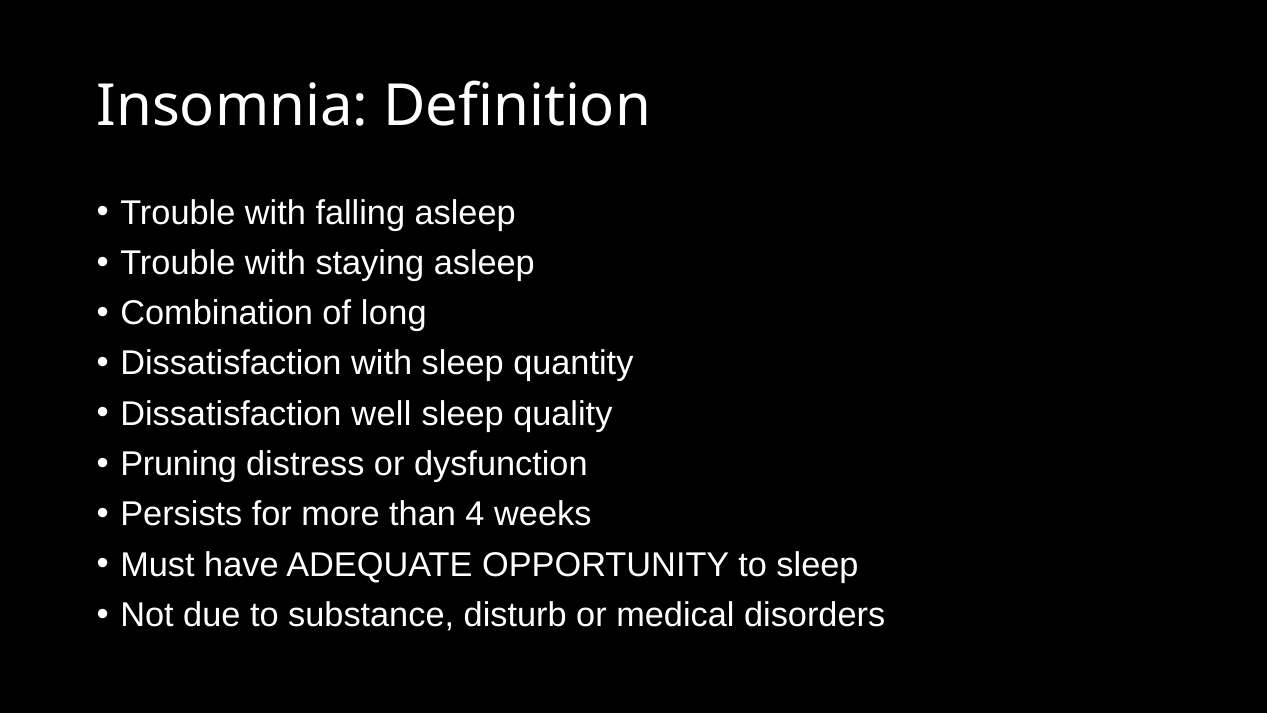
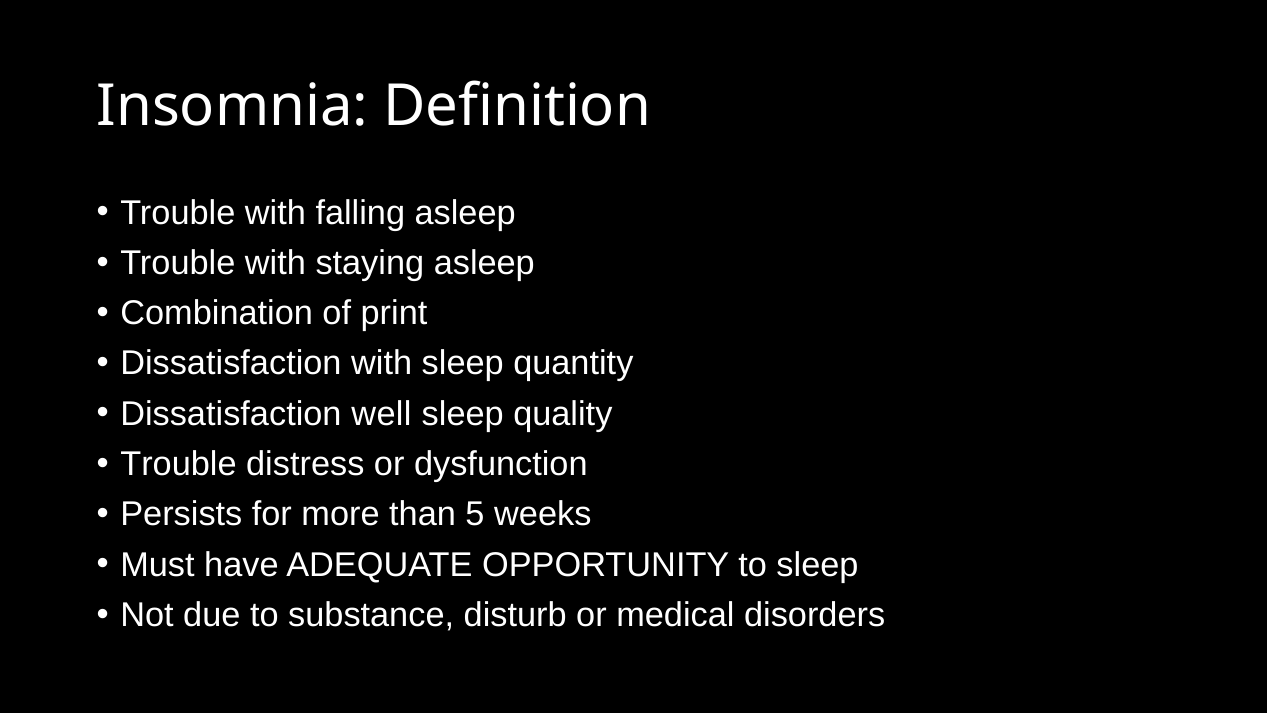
long: long -> print
Pruning at (179, 464): Pruning -> Trouble
4: 4 -> 5
